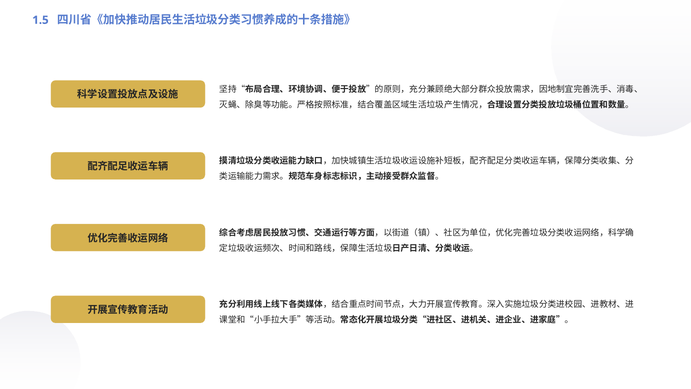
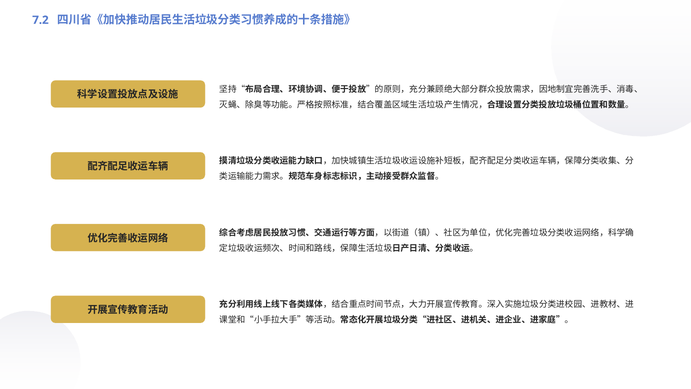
1.5: 1.5 -> 7.2
